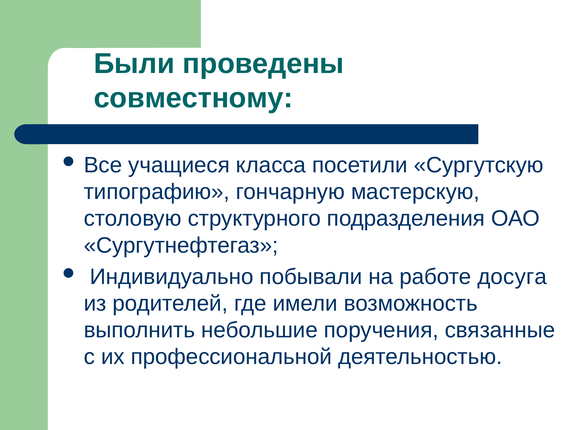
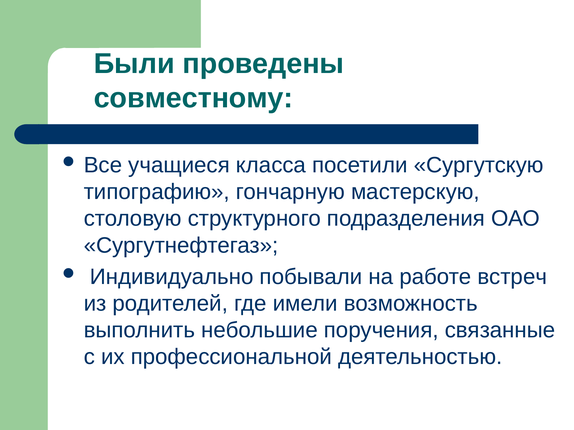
досуга: досуга -> встреч
